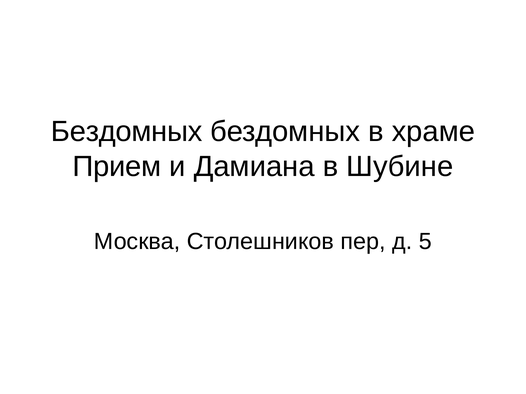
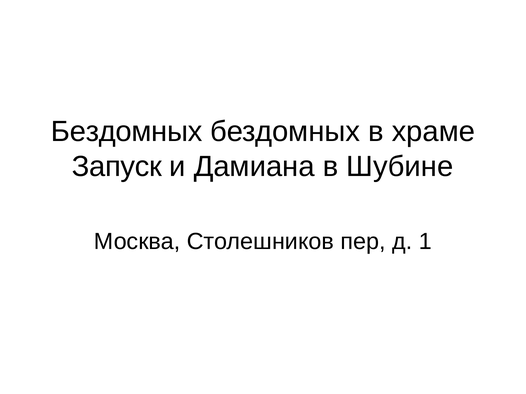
Прием: Прием -> Запуск
5: 5 -> 1
